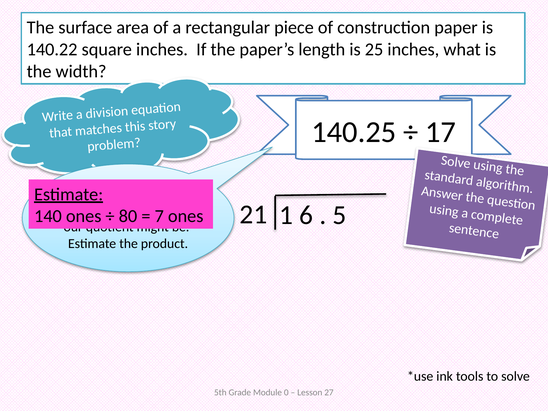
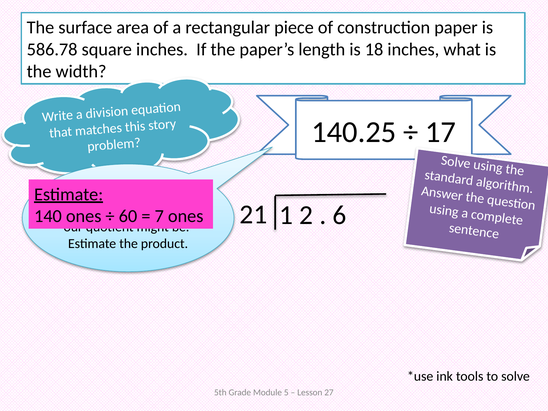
140.22: 140.22 -> 586.78
25: 25 -> 18
6: 6 -> 2
5: 5 -> 6
80: 80 -> 60
0: 0 -> 5
